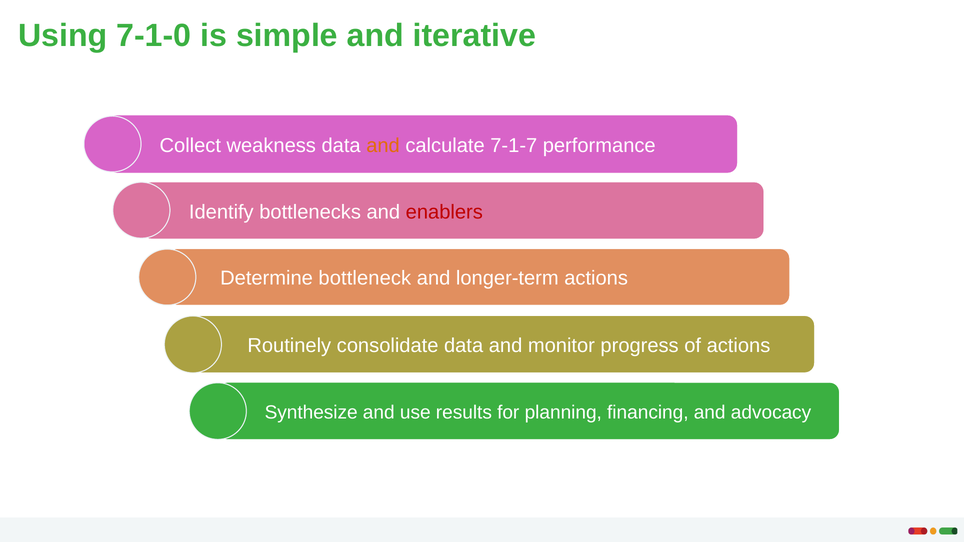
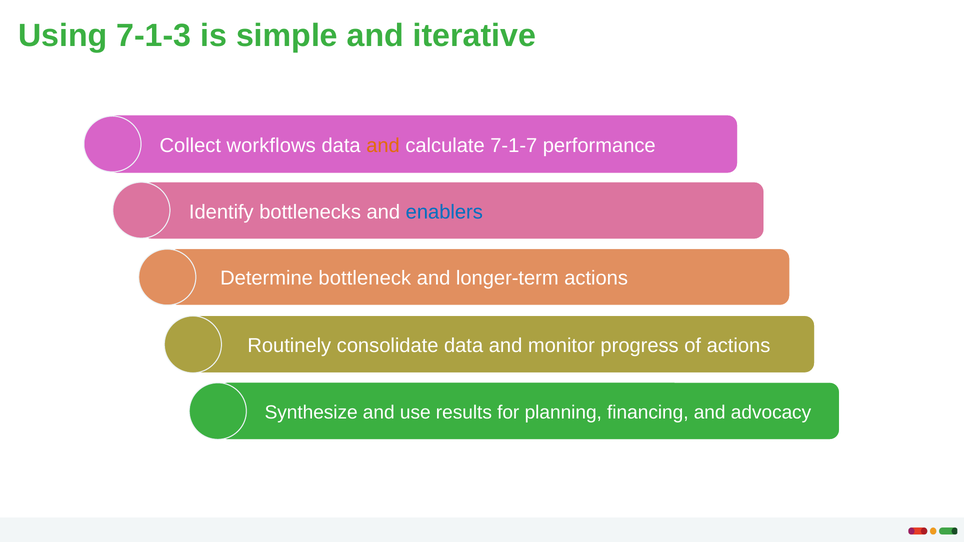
7-1-0: 7-1-0 -> 7-1-3
weakness: weakness -> workflows
enablers colour: red -> blue
